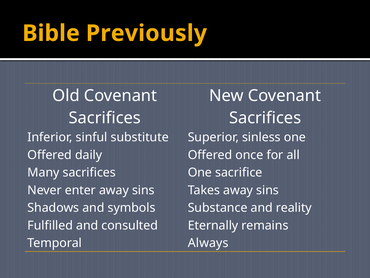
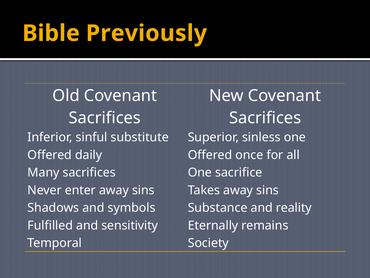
consulted: consulted -> sensitivity
Always: Always -> Society
